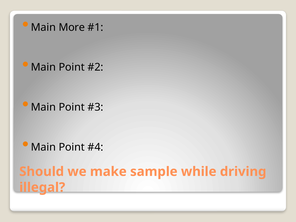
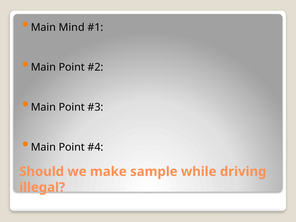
More: More -> Mind
